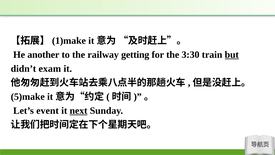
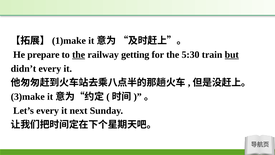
another: another -> prepare
the at (79, 55) underline: none -> present
3:30: 3:30 -> 5:30
didn’t exam: exam -> every
5)make: 5)make -> 3)make
Let’s event: event -> every
next underline: present -> none
